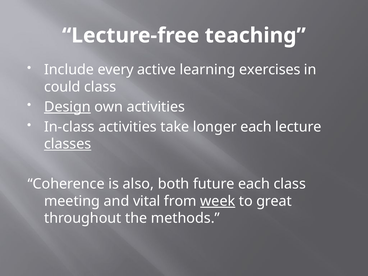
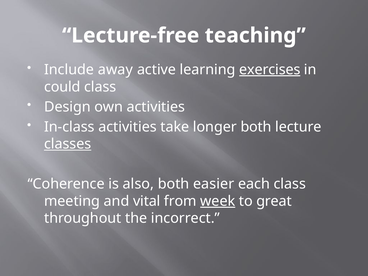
every: every -> away
exercises underline: none -> present
Design underline: present -> none
longer each: each -> both
future: future -> easier
methods: methods -> incorrect
